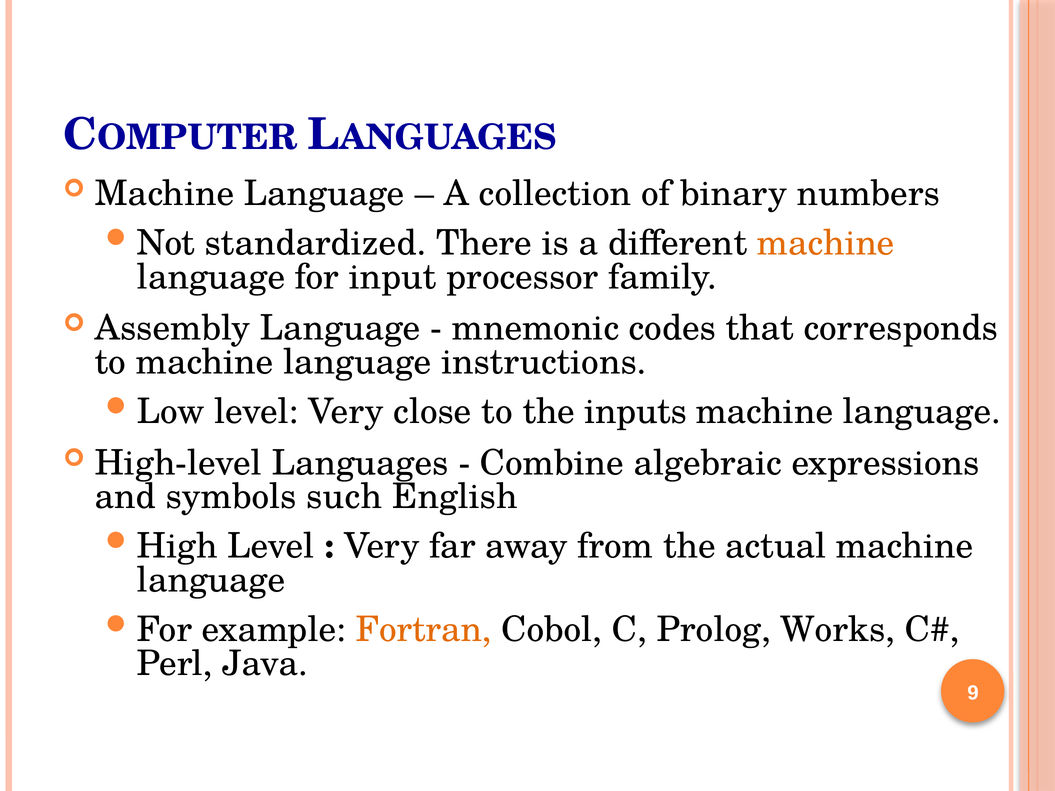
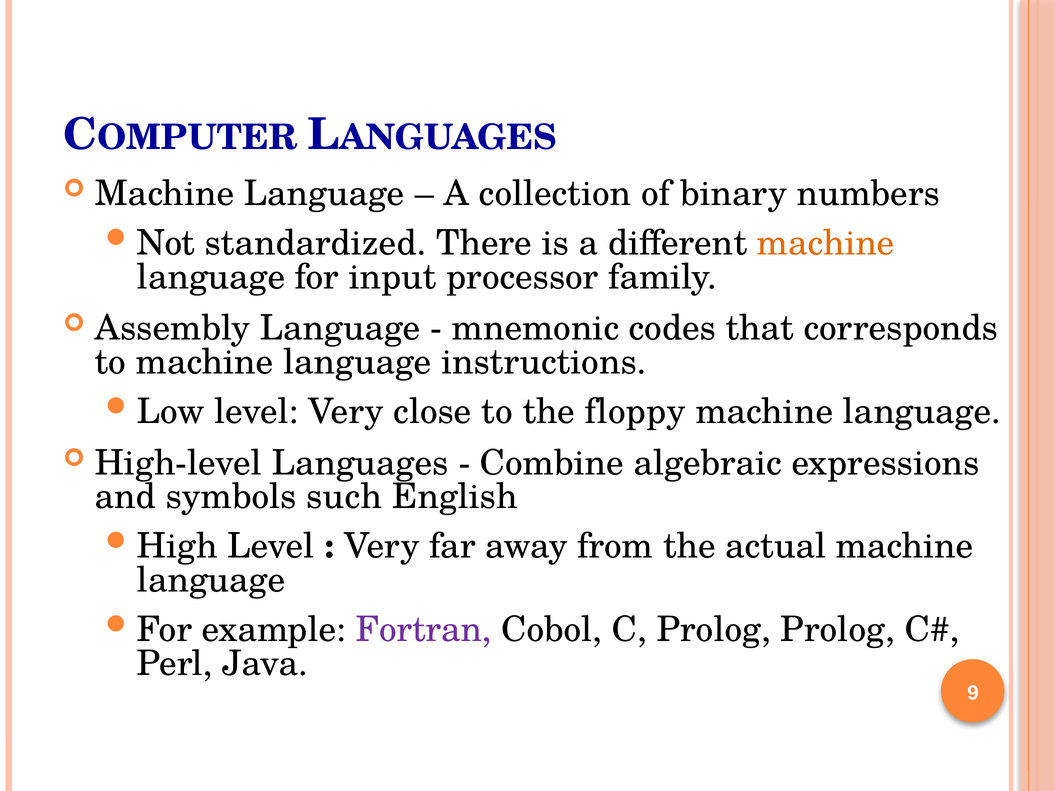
inputs: inputs -> floppy
Fortran colour: orange -> purple
Prolog Works: Works -> Prolog
